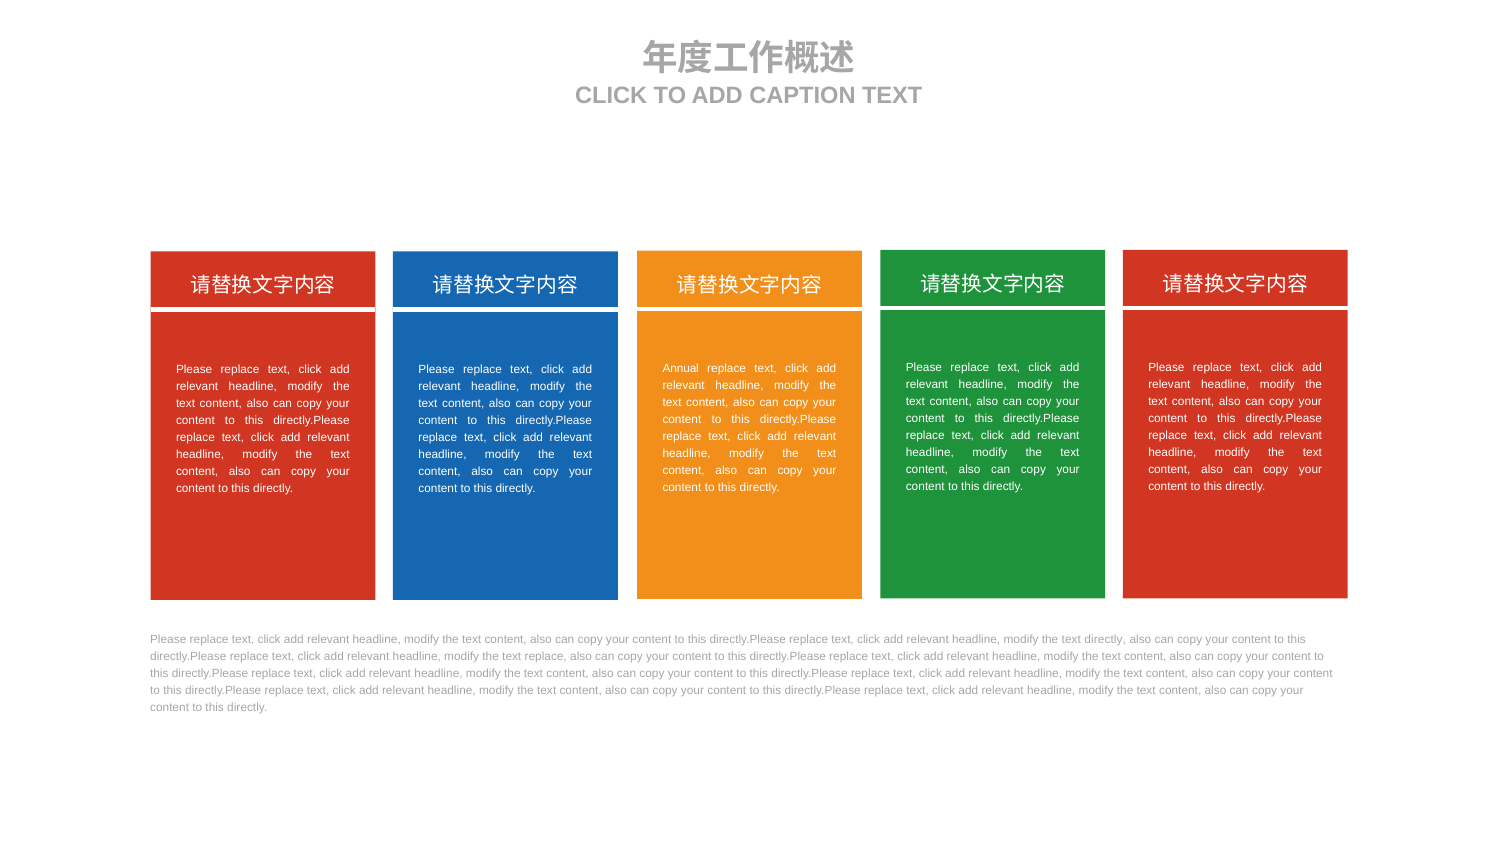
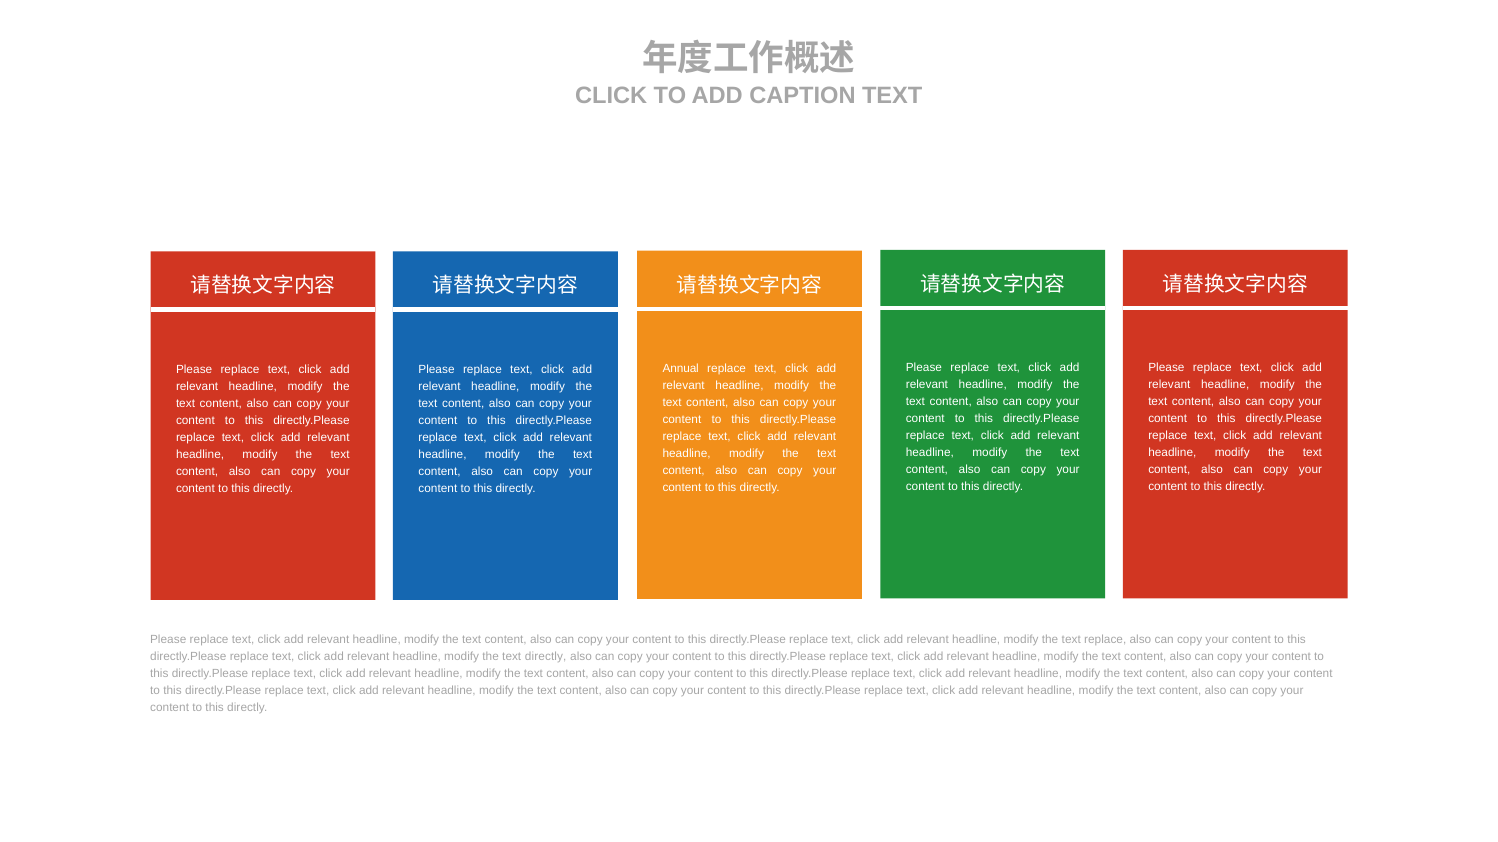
text directly: directly -> replace
text replace: replace -> directly
